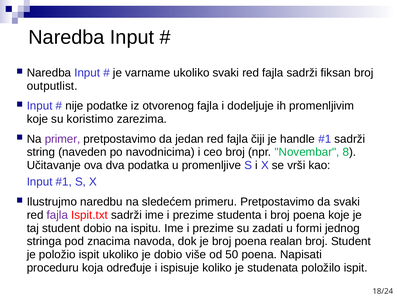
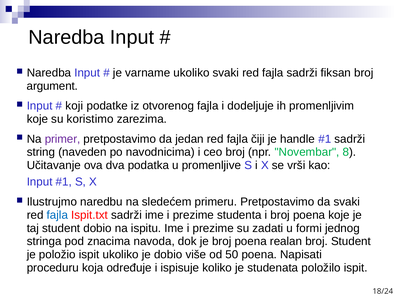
outputlist: outputlist -> argument
nije: nije -> koji
fajla at (57, 215) colour: purple -> blue
